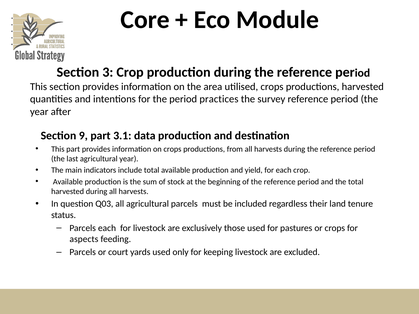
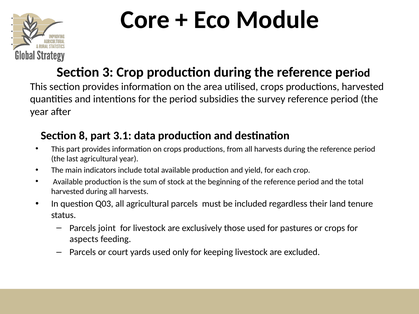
practices: practices -> subsidies
9: 9 -> 8
Parcels each: each -> joint
